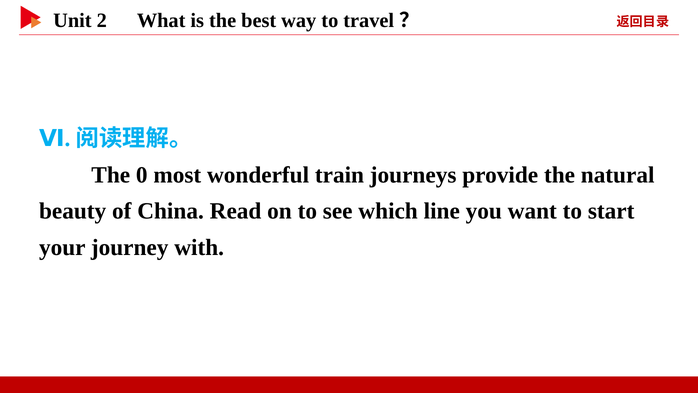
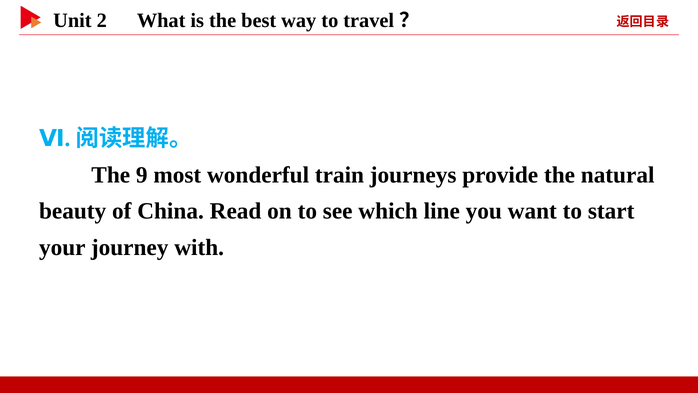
0: 0 -> 9
